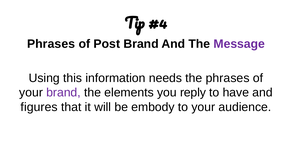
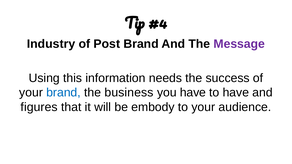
Phrases at (51, 44): Phrases -> Industry
the phrases: phrases -> success
brand at (63, 93) colour: purple -> blue
elements: elements -> business
you reply: reply -> have
